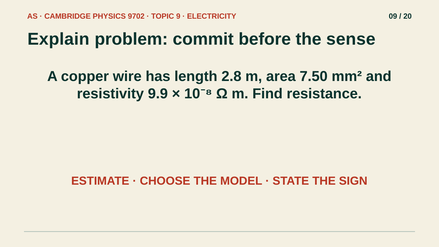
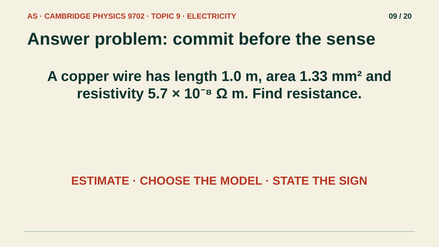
Explain: Explain -> Answer
2.8: 2.8 -> 1.0
7.50: 7.50 -> 1.33
9.9: 9.9 -> 5.7
